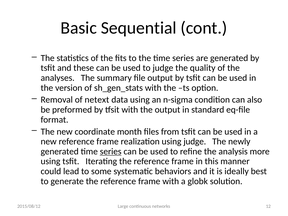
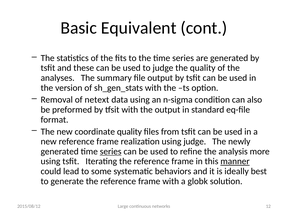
Sequential: Sequential -> Equivalent
coordinate month: month -> quality
manner underline: none -> present
